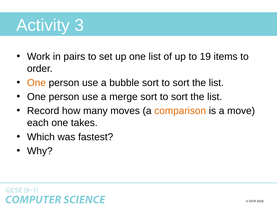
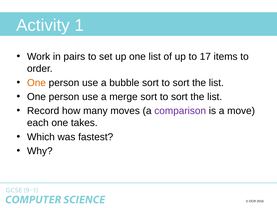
3: 3 -> 1
19: 19 -> 17
comparison colour: orange -> purple
